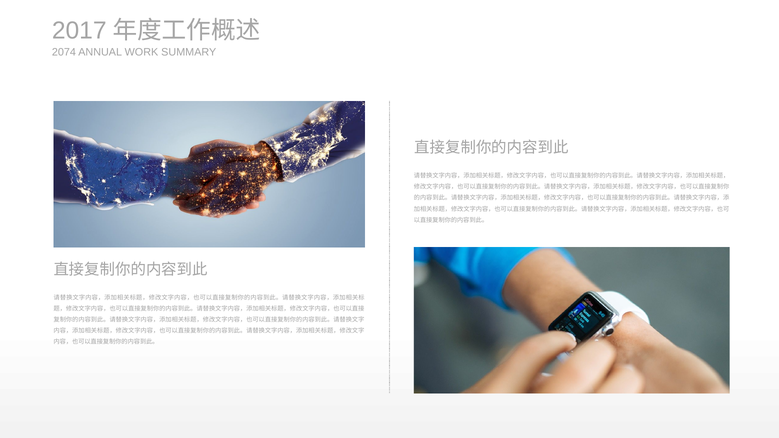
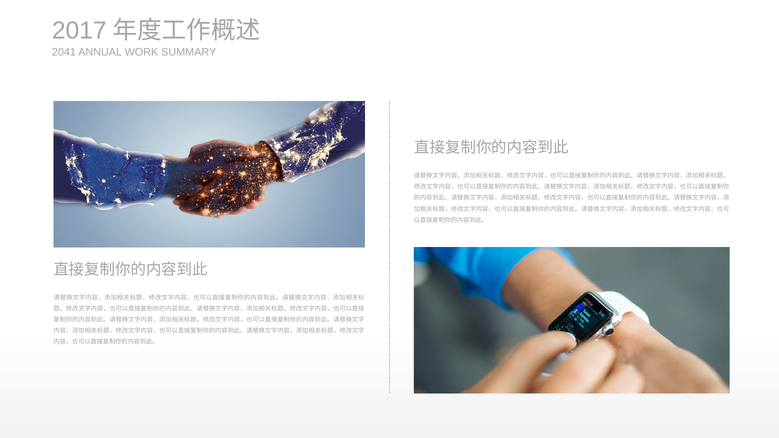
2074: 2074 -> 2041
